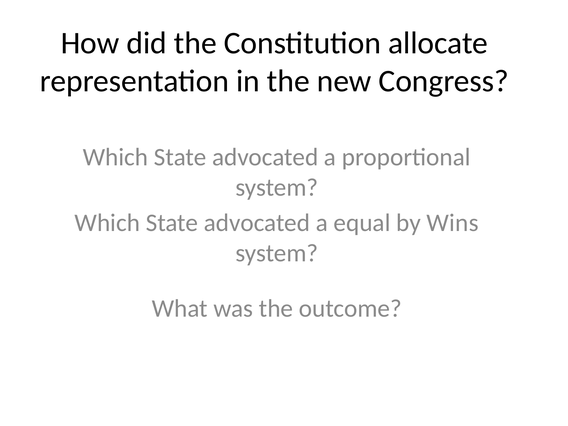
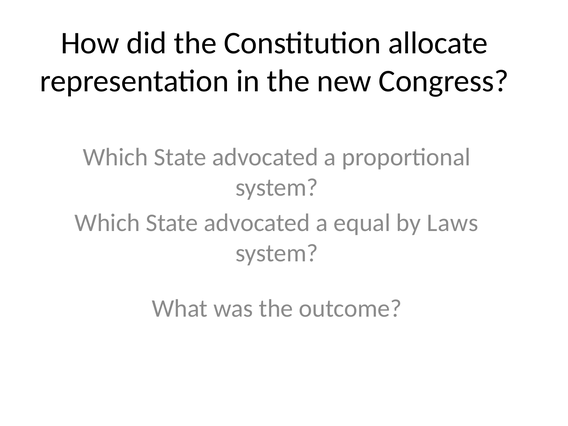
Wins: Wins -> Laws
